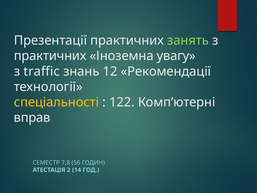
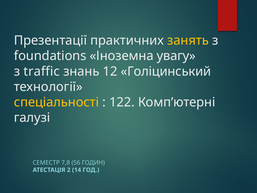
занять colour: light green -> yellow
практичних at (50, 56): практичних -> foundations
Рекомендації: Рекомендації -> Голіцинський
вправ: вправ -> галузі
